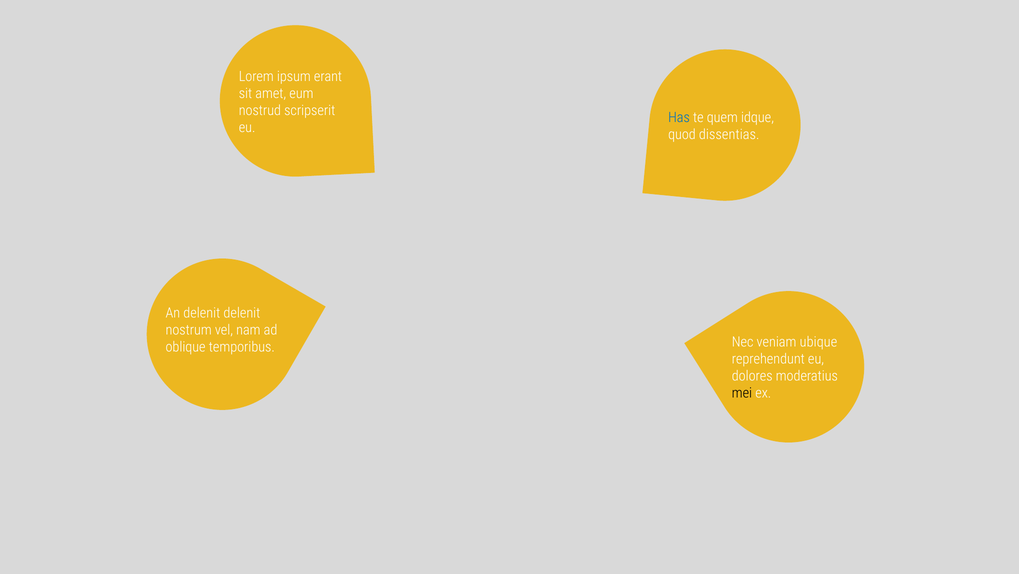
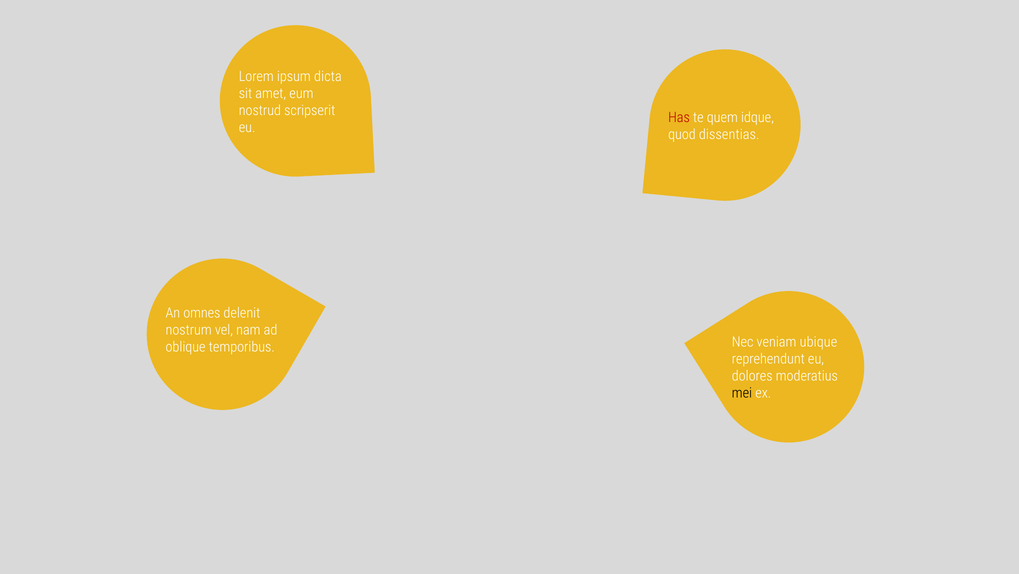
erant: erant -> dicta
Has colour: blue -> red
An delenit: delenit -> omnes
